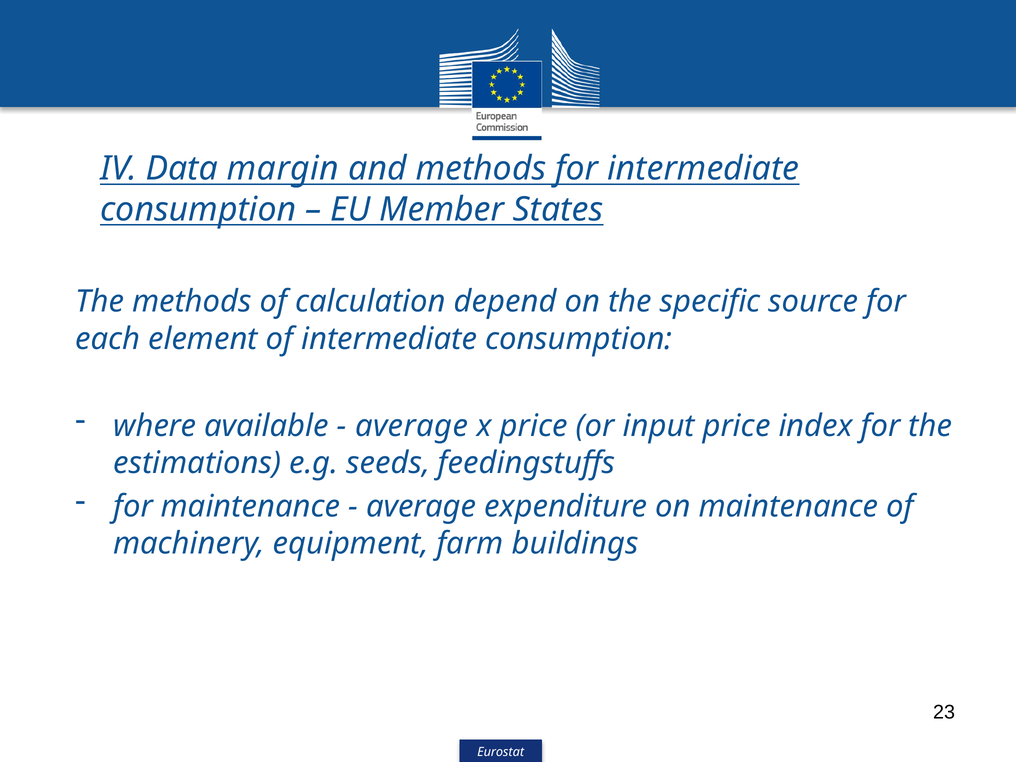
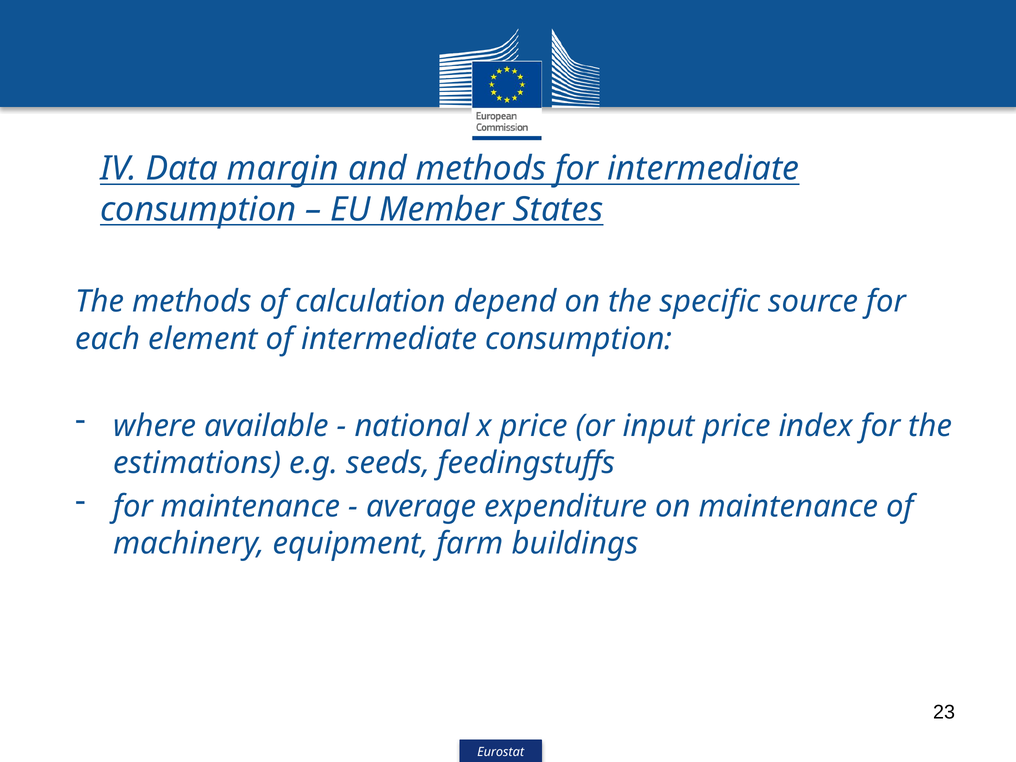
average at (412, 426): average -> national
